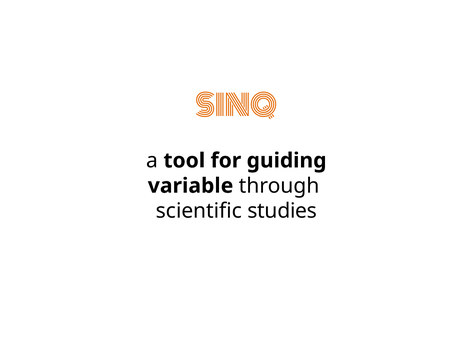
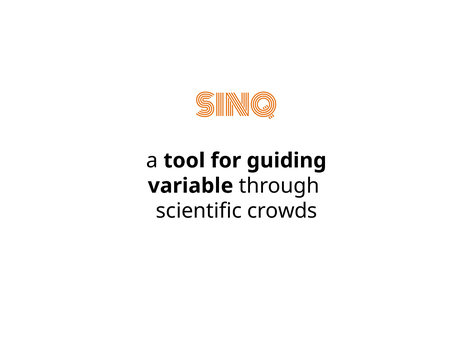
studies: studies -> crowds
